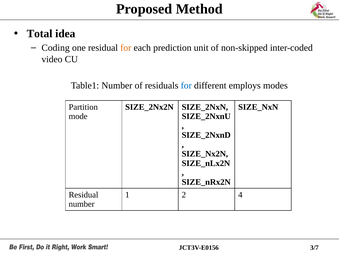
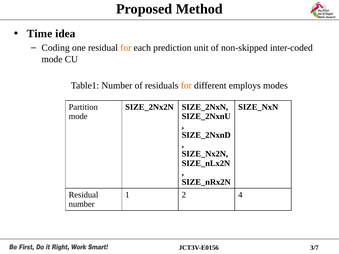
Total: Total -> Time
video at (52, 59): video -> mode
for at (186, 86) colour: blue -> orange
